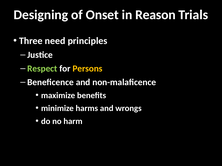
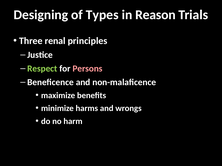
Onset: Onset -> Types
need: need -> renal
Persons colour: yellow -> pink
